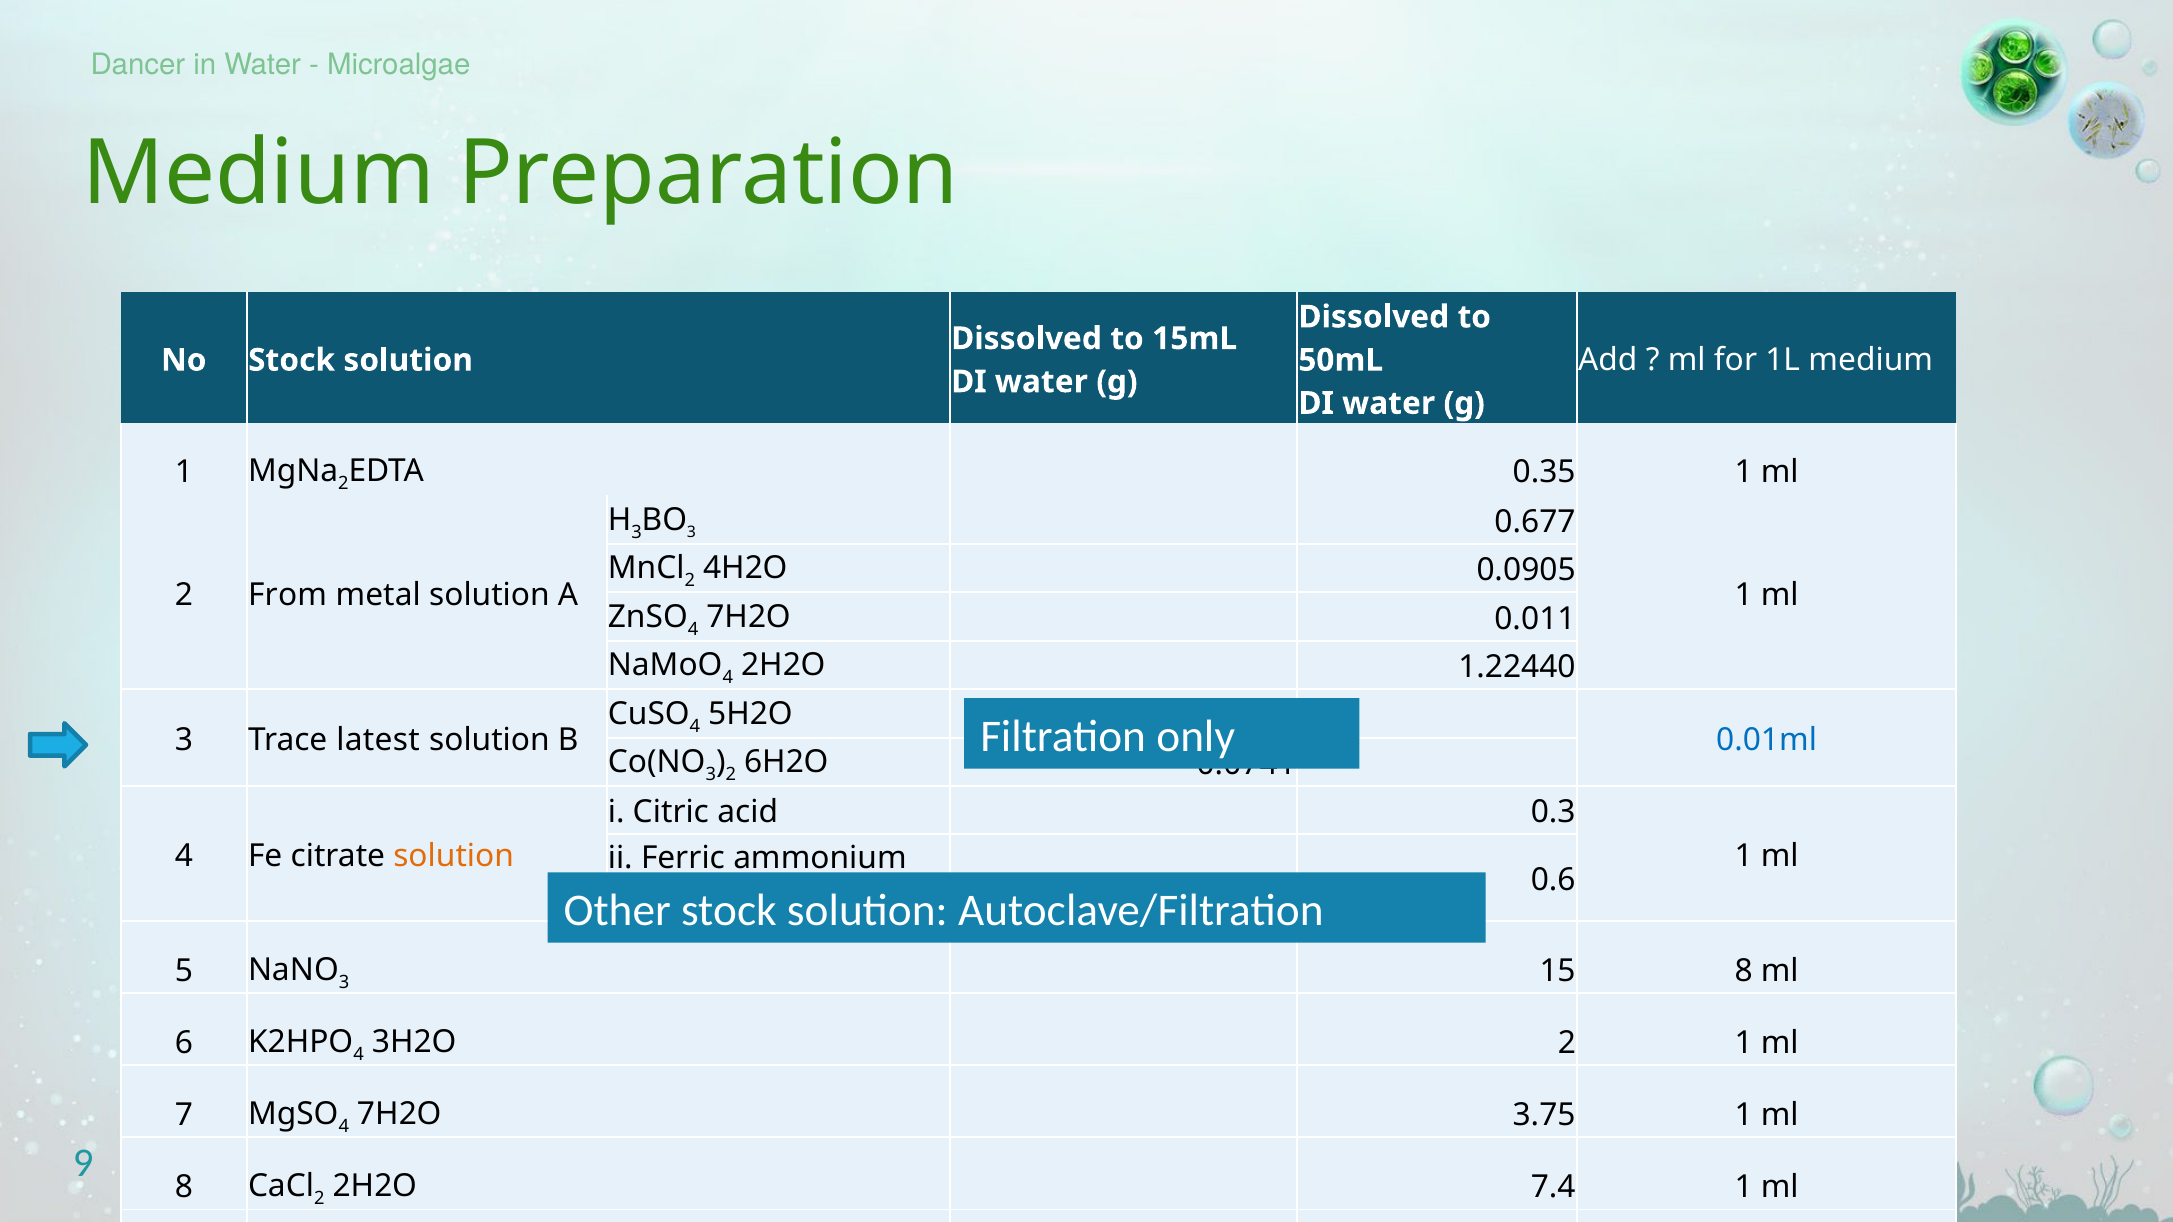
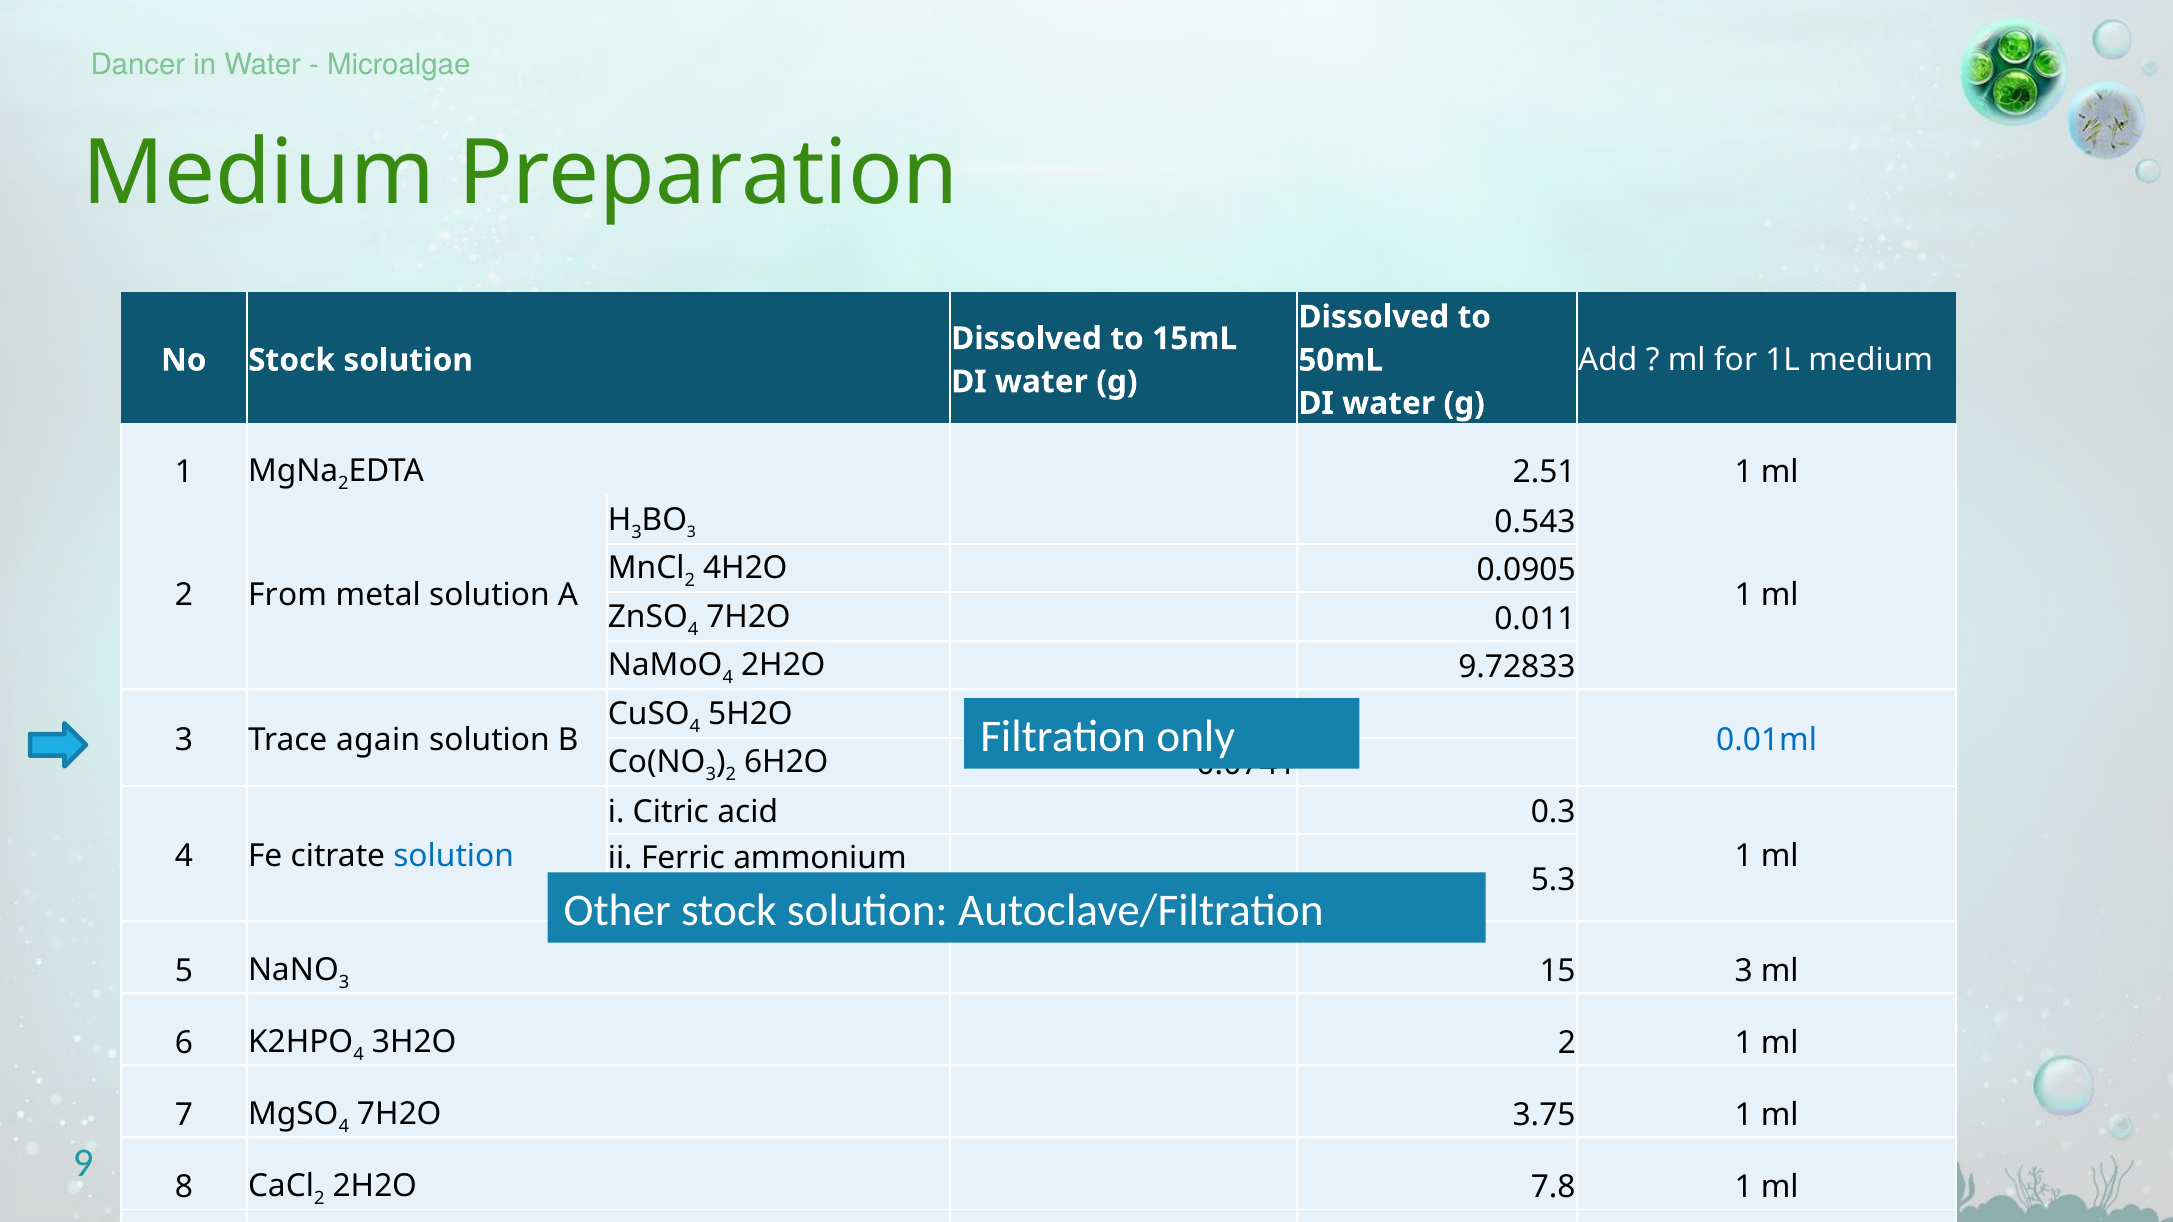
0.35: 0.35 -> 2.51
0.677: 0.677 -> 0.543
1.22440: 1.22440 -> 9.72833
latest: latest -> again
solution at (454, 856) colour: orange -> blue
0.6: 0.6 -> 5.3
15 8: 8 -> 3
7.4: 7.4 -> 7.8
